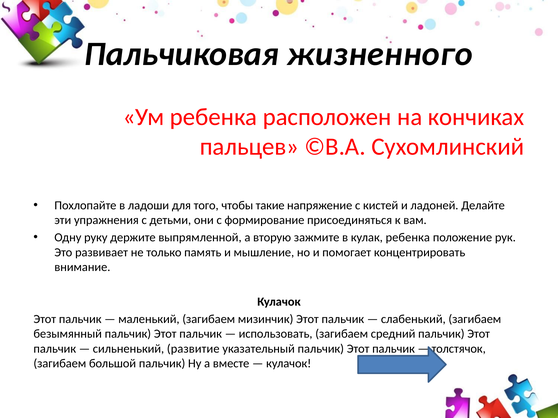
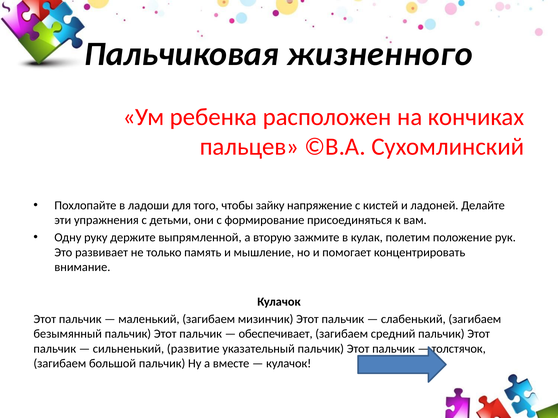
такие: такие -> зайку
кулак ребенка: ребенка -> полетим
использовать: использовать -> обеспечивает
